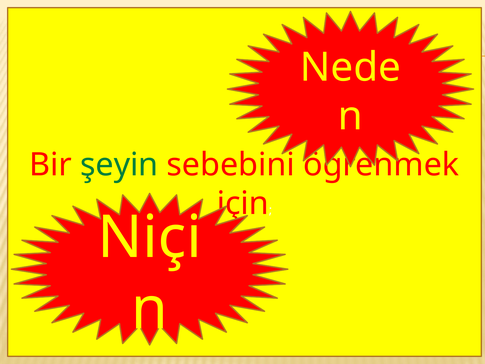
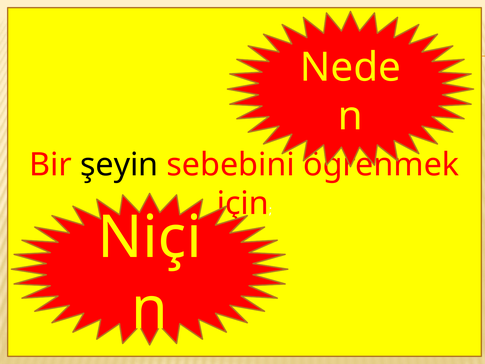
şeyin colour: green -> black
